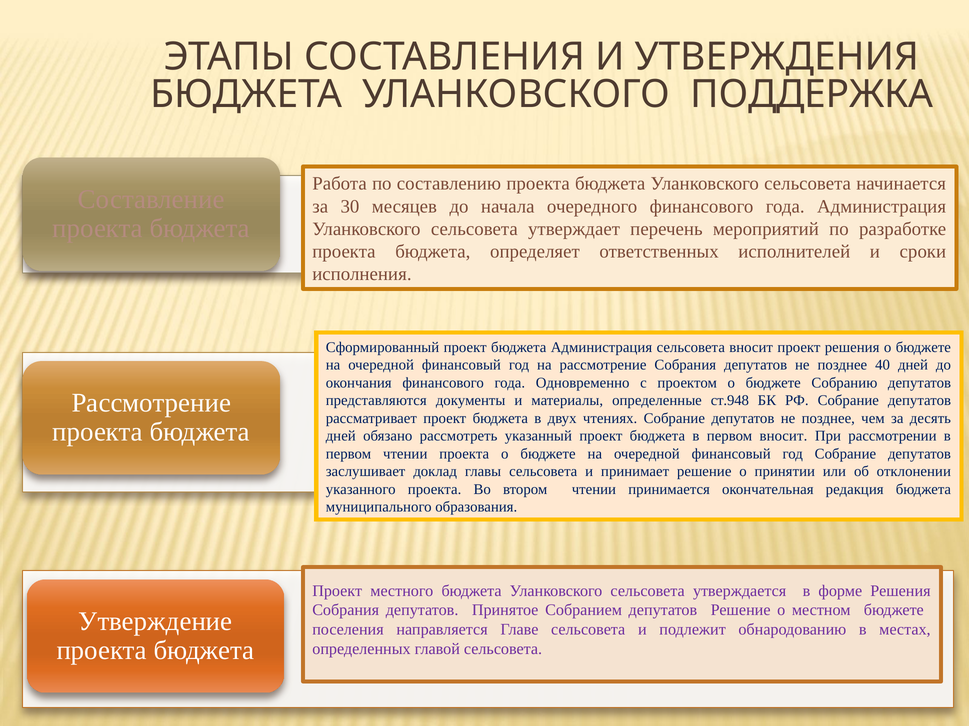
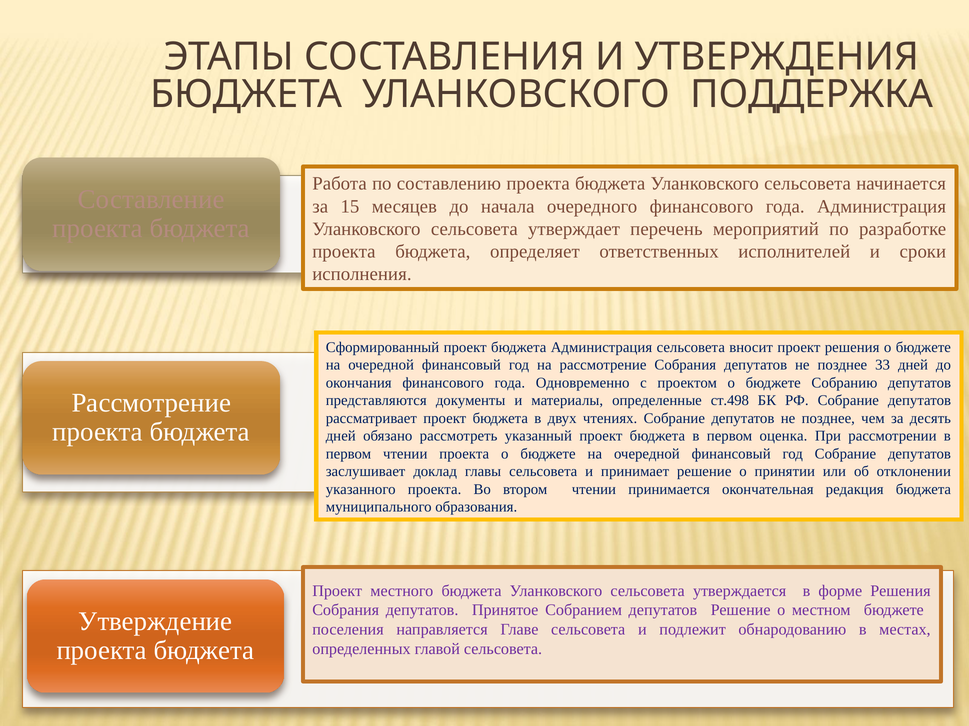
30: 30 -> 15
40: 40 -> 33
ст.948: ст.948 -> ст.498
первом вносит: вносит -> оценка
